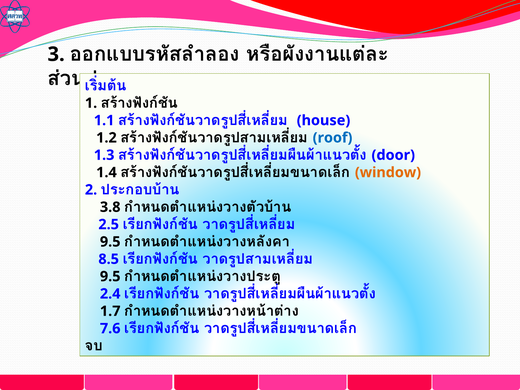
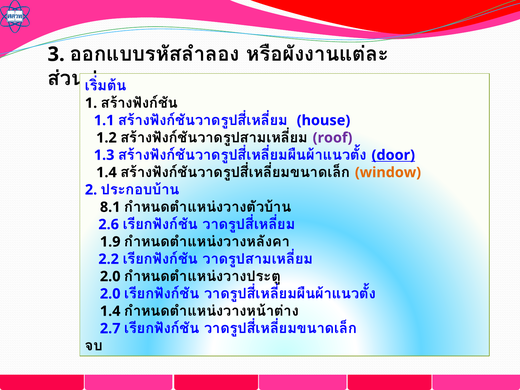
roof colour: blue -> purple
door underline: none -> present
3.8: 3.8 -> 8.1
2.5: 2.5 -> 2.6
9.5 at (110, 242): 9.5 -> 1.9
8.5: 8.5 -> 2.2
9.5 at (110, 276): 9.5 -> 2.0
2.4 at (110, 294): 2.4 -> 2.0
1.7 at (110, 311): 1.7 -> 1.4
7.6: 7.6 -> 2.7
